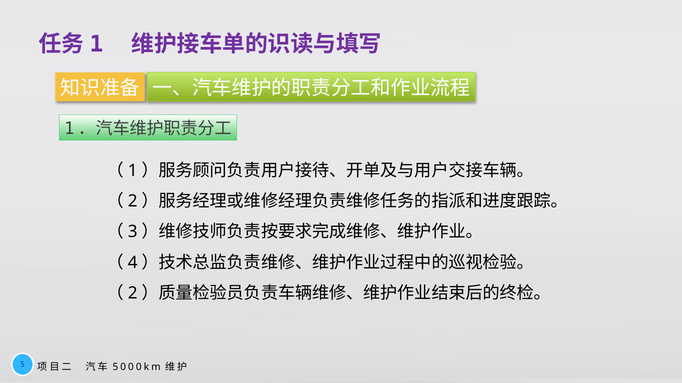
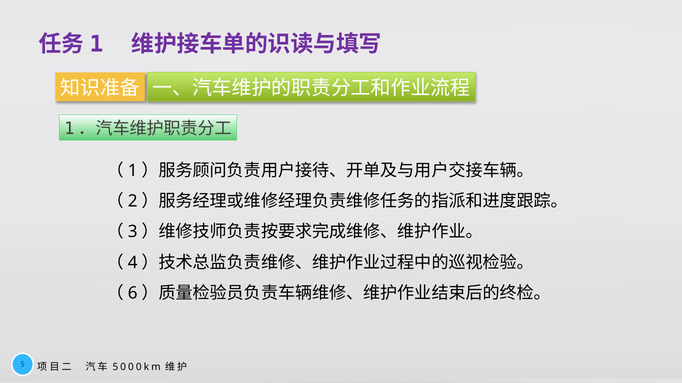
2 at (133, 294): 2 -> 6
